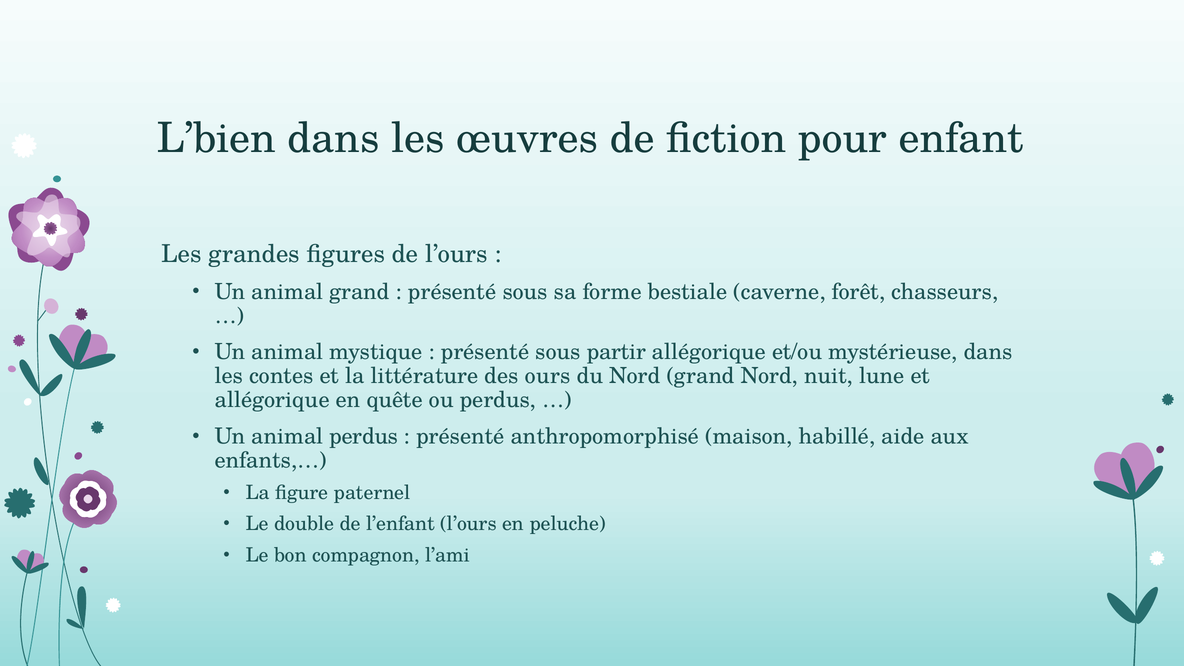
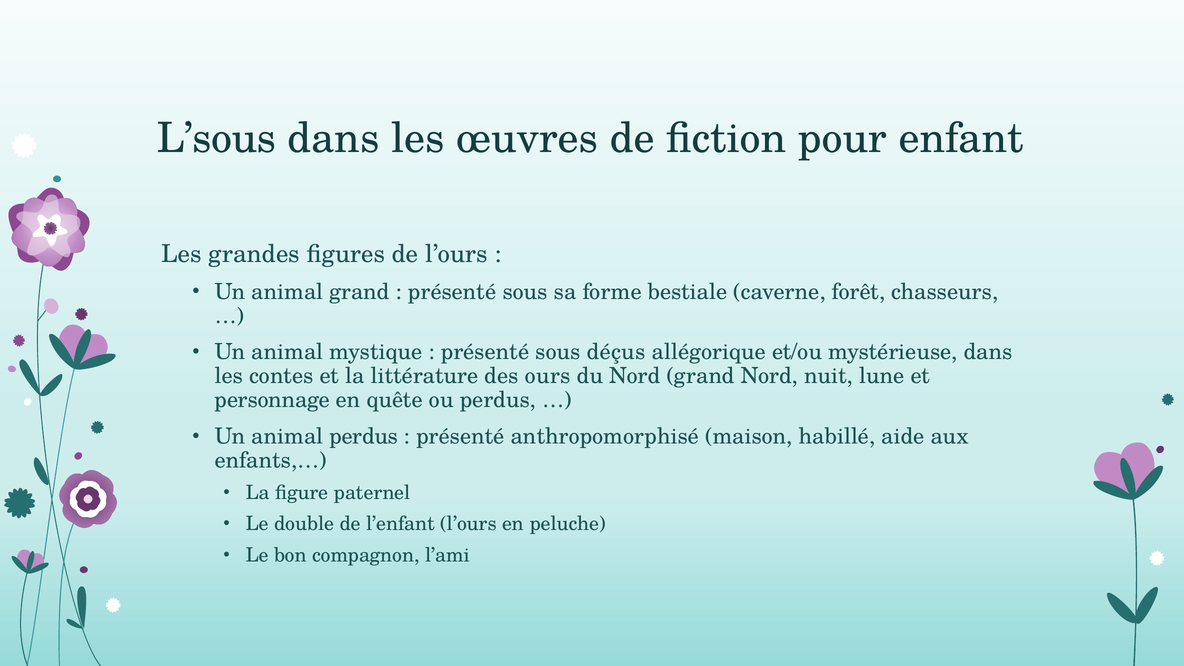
L’bien: L’bien -> L’sous
partir: partir -> déçus
allégorique at (272, 400): allégorique -> personnage
